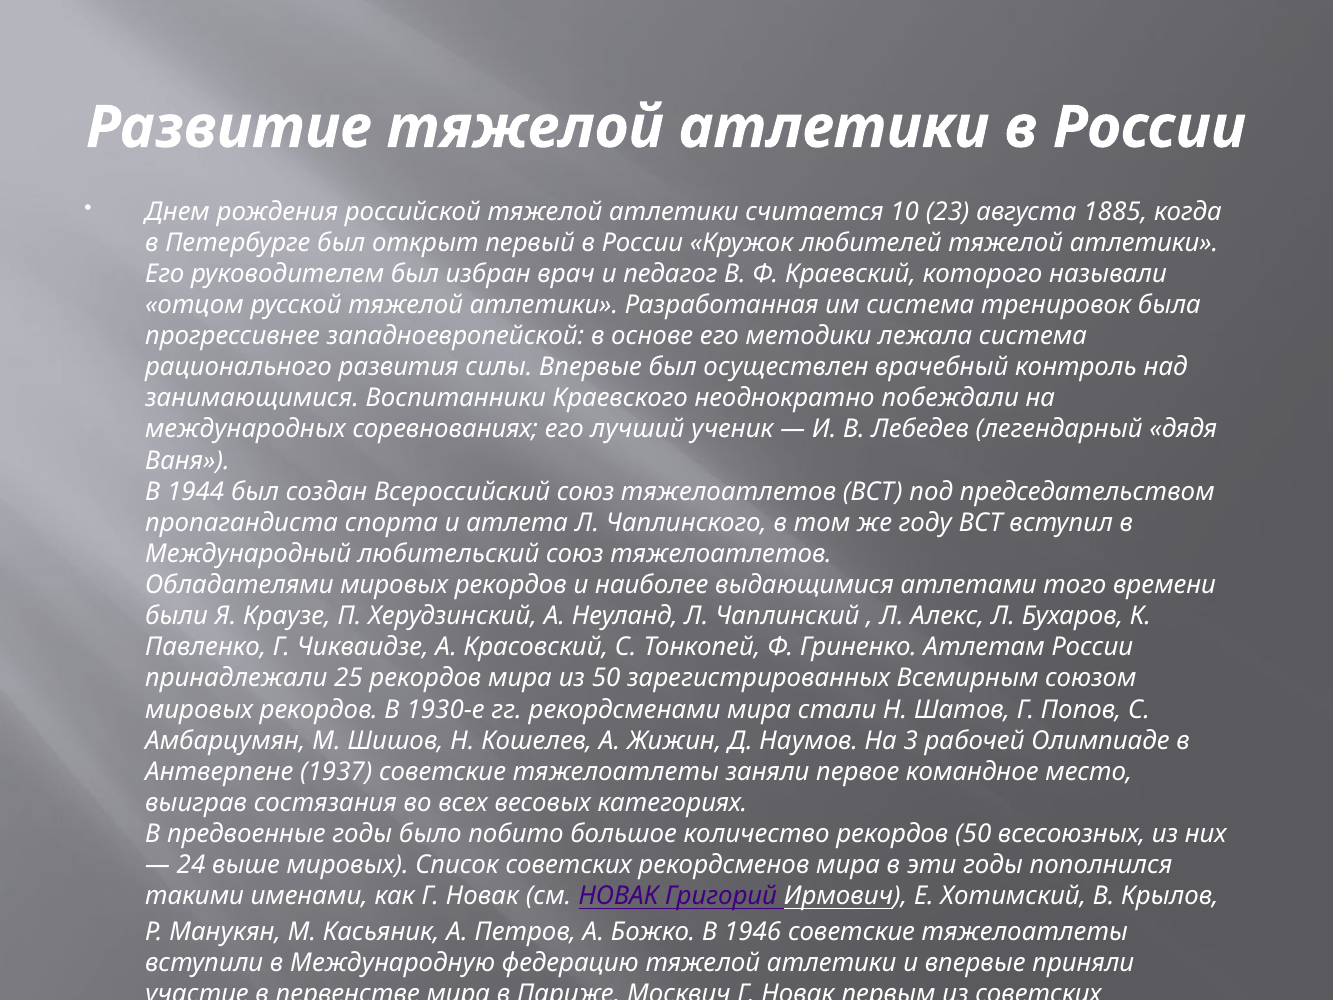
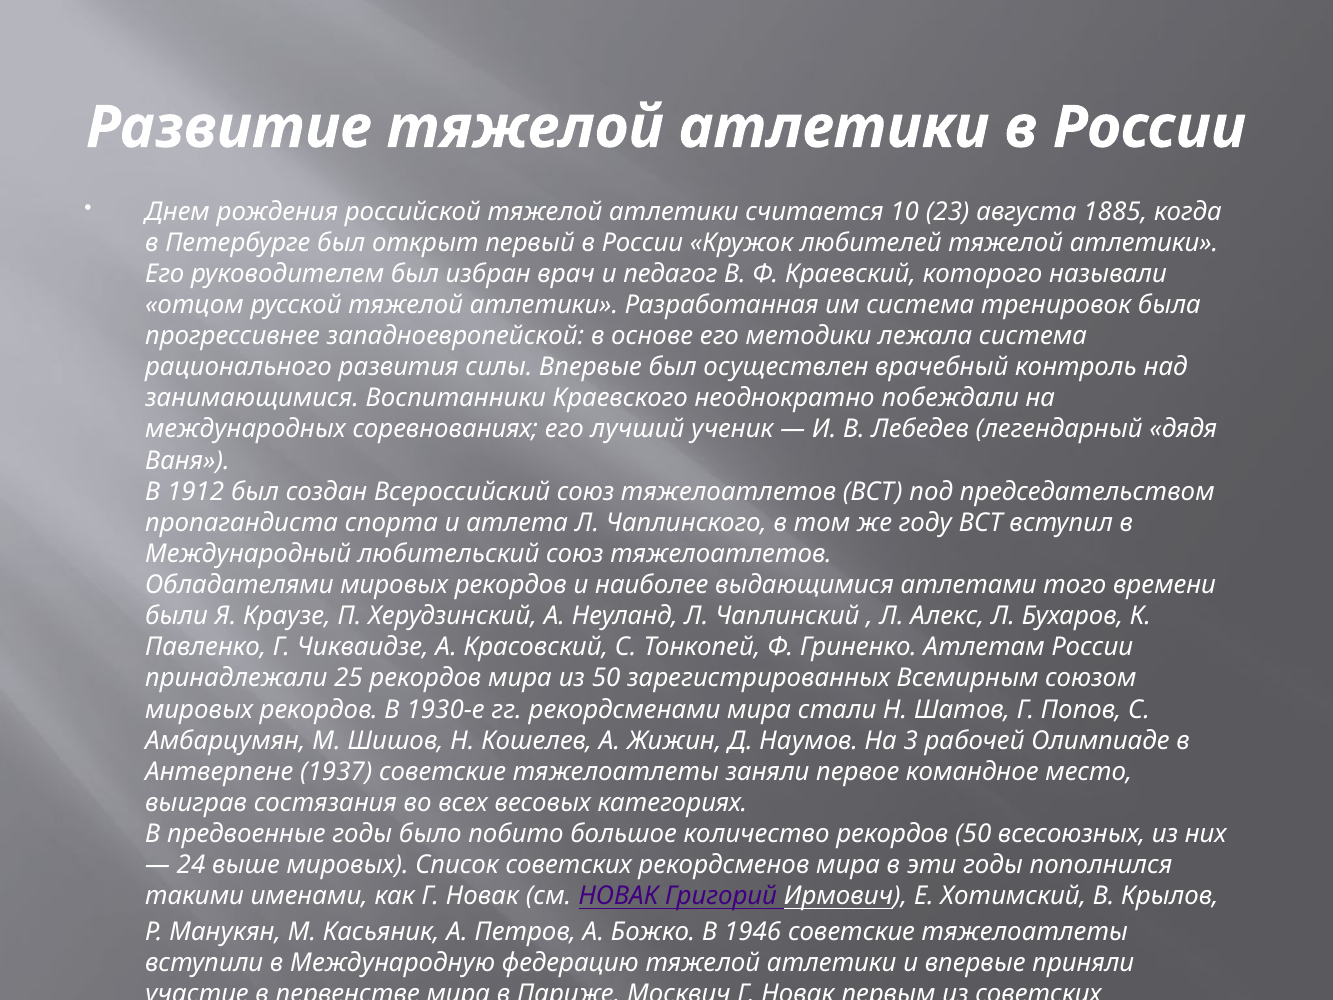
1944: 1944 -> 1912
